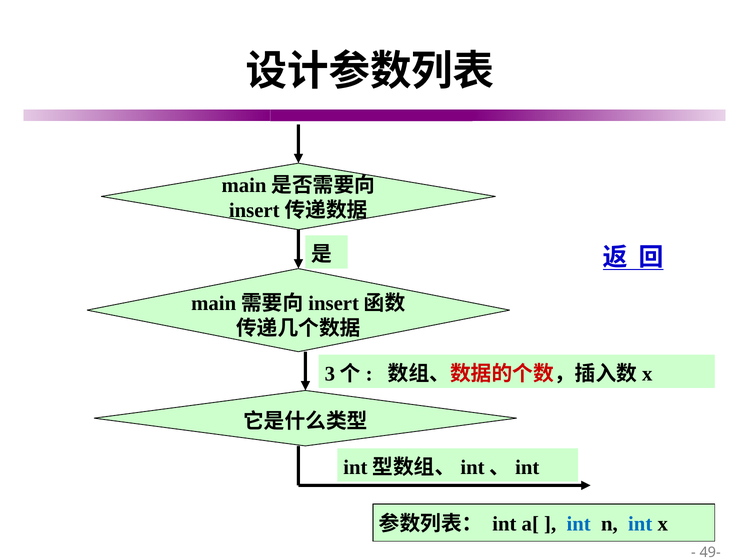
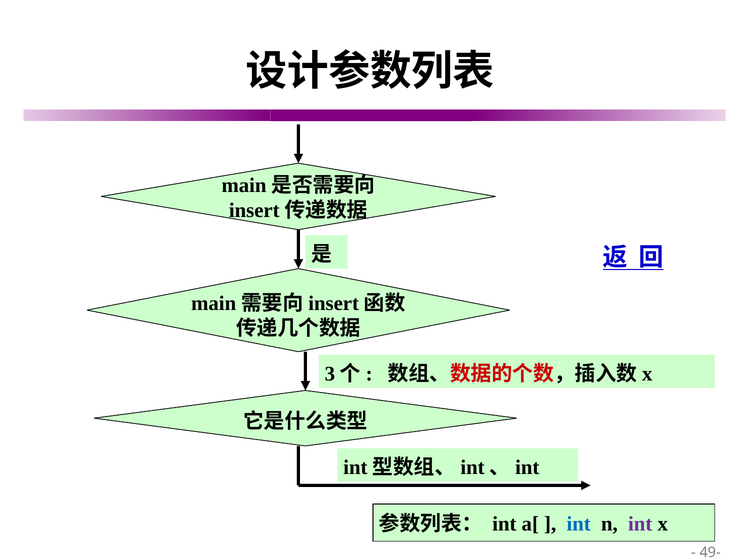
int at (640, 524) colour: blue -> purple
